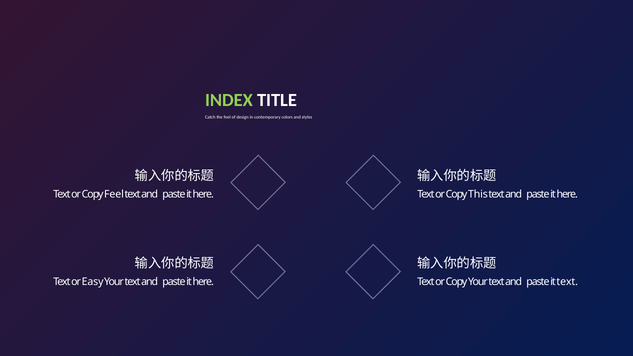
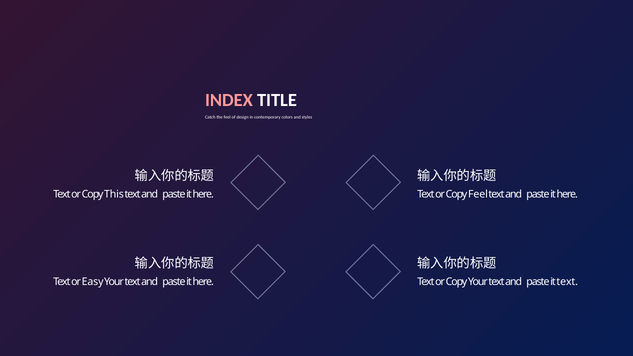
INDEX colour: light green -> pink
Copy Feel: Feel -> This
Copy This: This -> Feel
